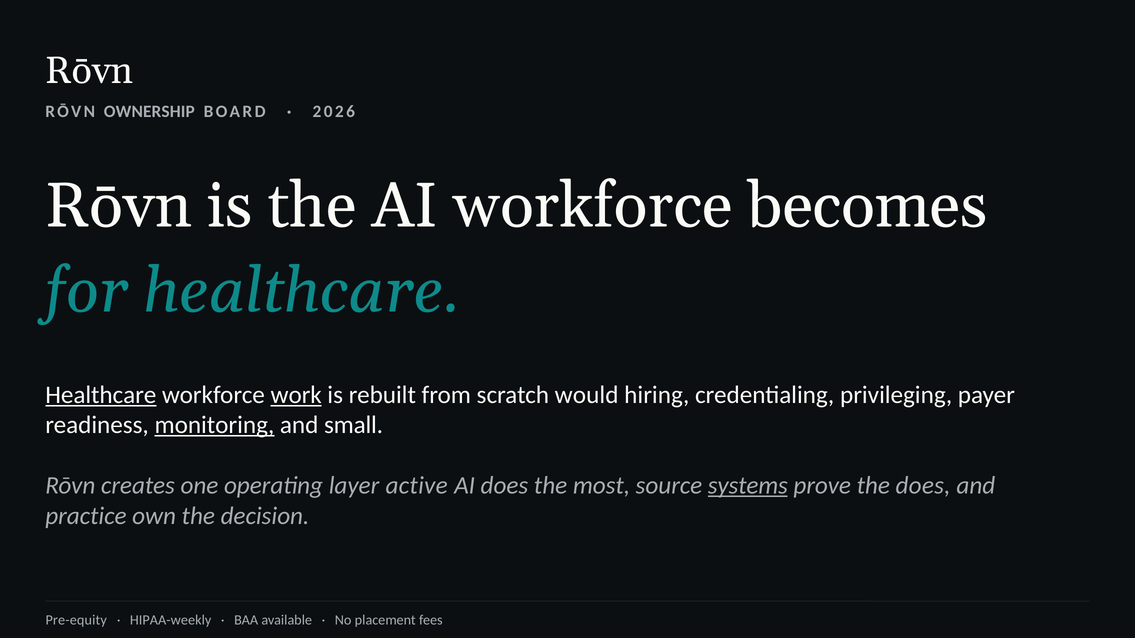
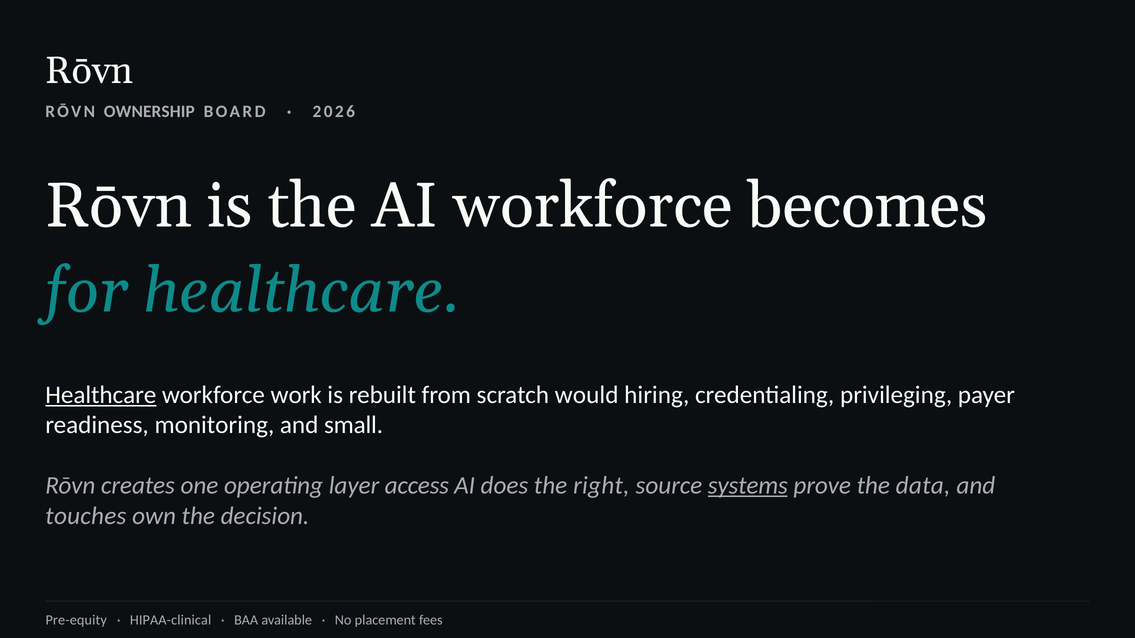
work underline: present -> none
monitoring underline: present -> none
active: active -> access
most: most -> right
the does: does -> data
practice: practice -> touches
HIPAA-weekly: HIPAA-weekly -> HIPAA-clinical
